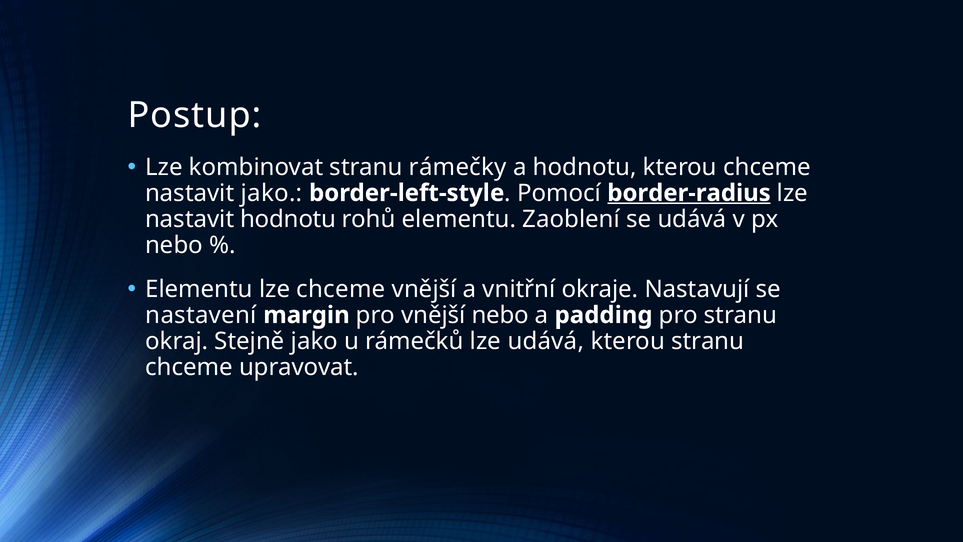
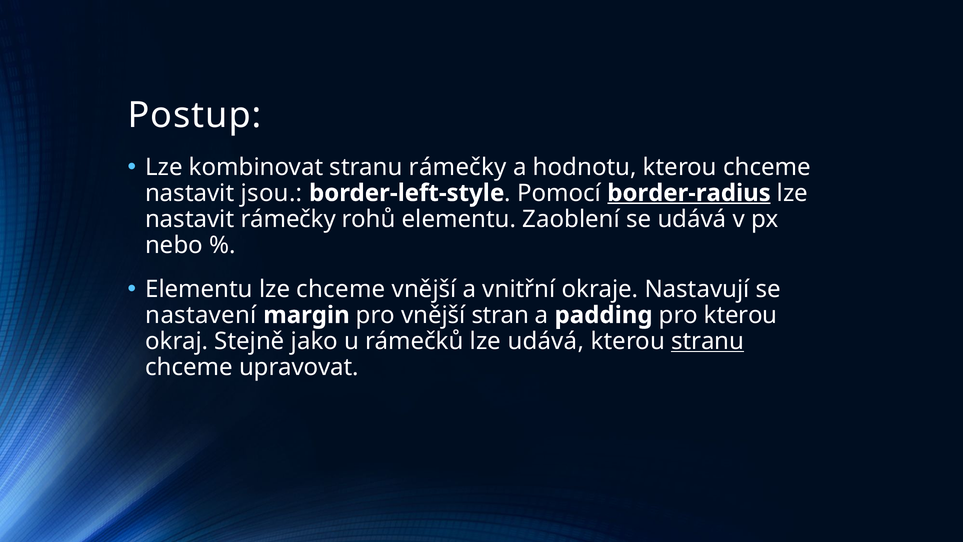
nastavit jako: jako -> jsou
nastavit hodnotu: hodnotu -> rámečky
vnější nebo: nebo -> stran
pro stranu: stranu -> kterou
stranu at (708, 341) underline: none -> present
